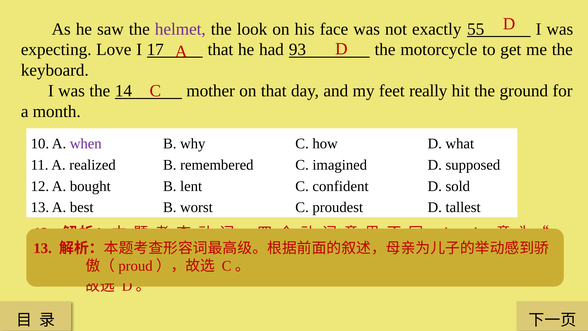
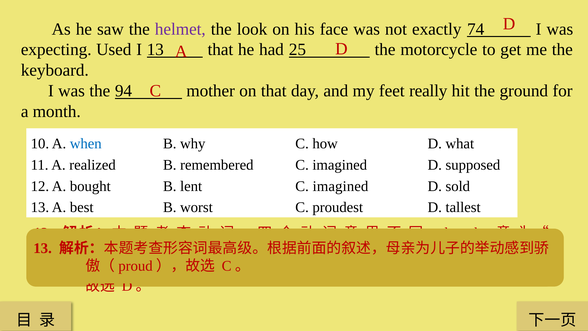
55: 55 -> 74
Love: Love -> Used
I 17: 17 -> 13
93: 93 -> 25
14: 14 -> 94
when colour: purple -> blue
lent C confident: confident -> imagined
